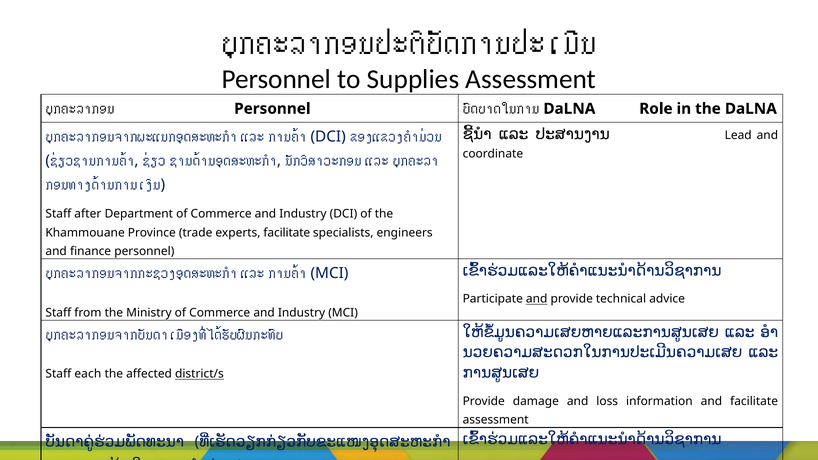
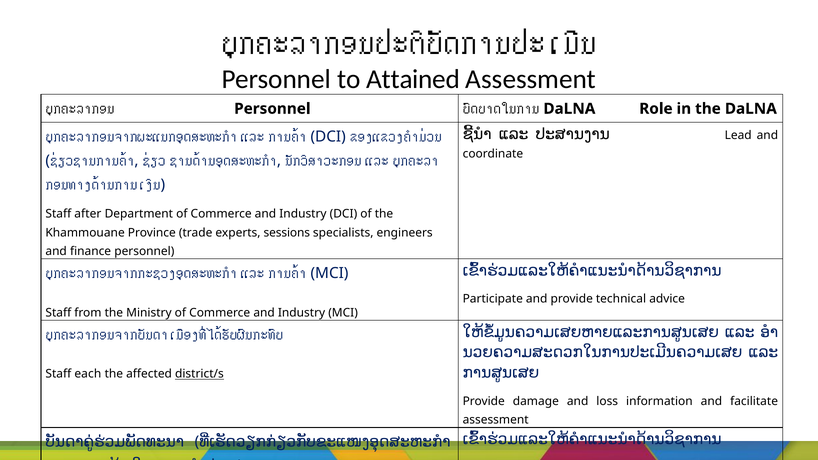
Supplies: Supplies -> Attained
experts facilitate: facilitate -> sessions
and at (537, 299) underline: present -> none
